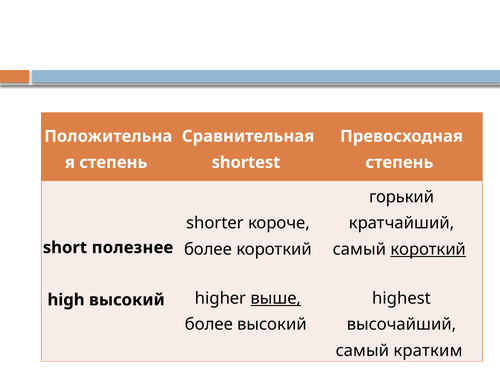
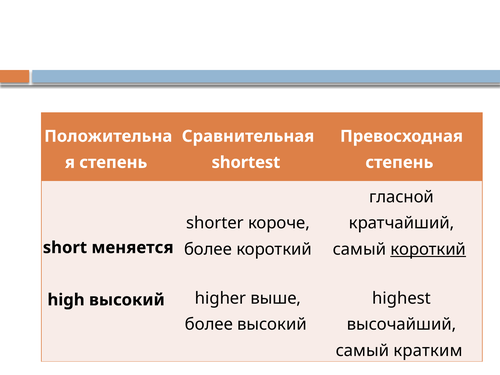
горький: горький -> гласной
полезнее: полезнее -> меняется
выше underline: present -> none
